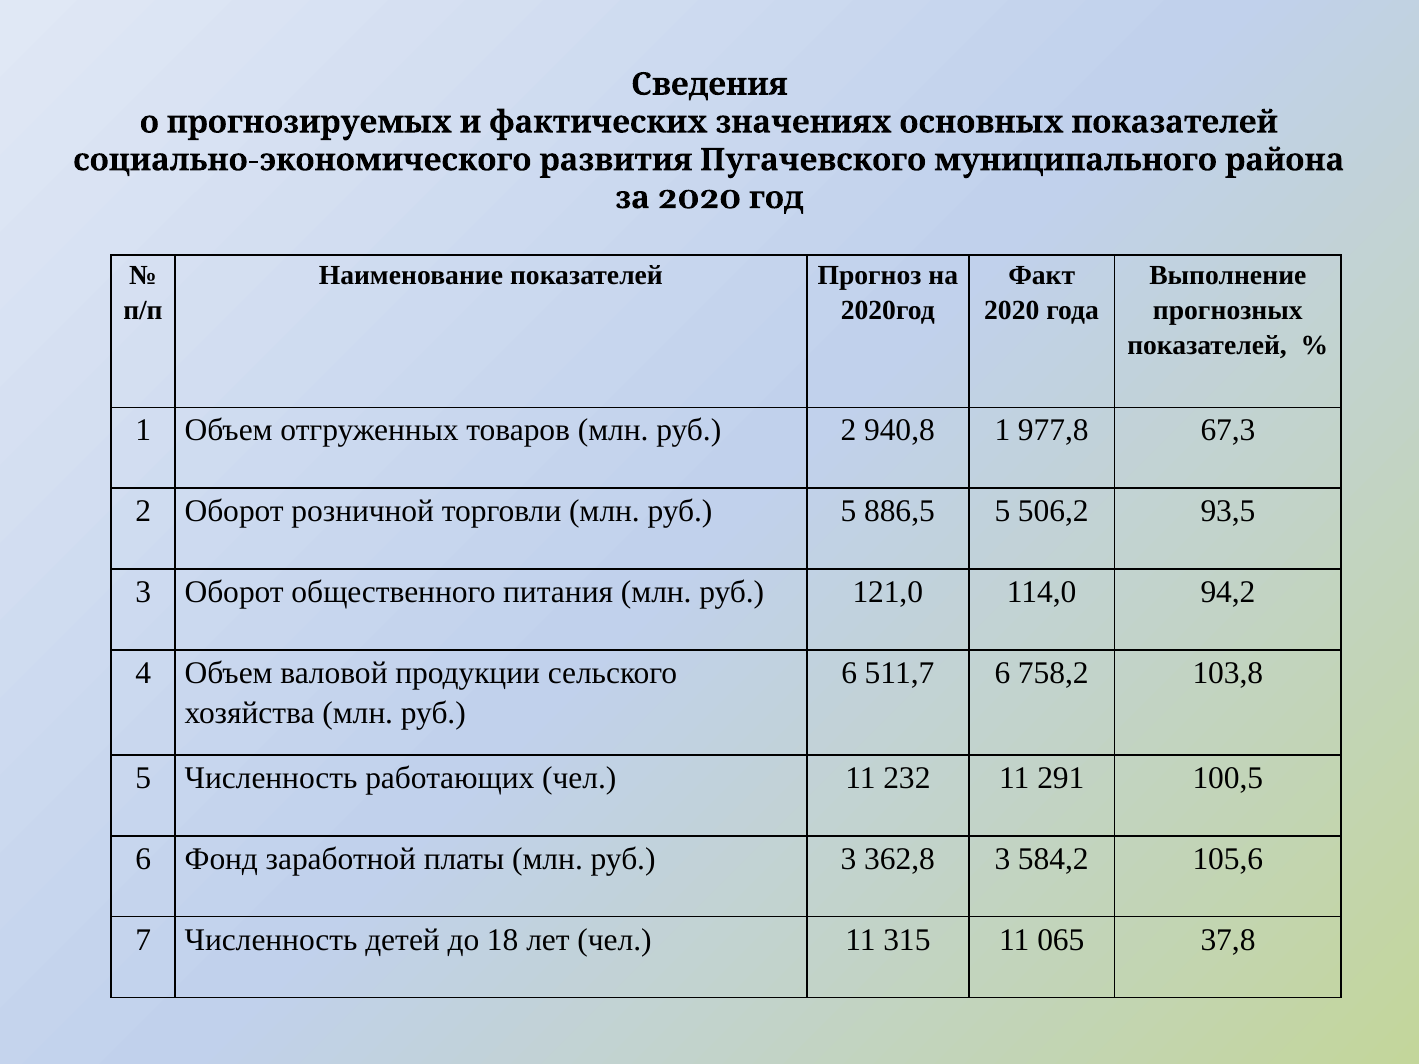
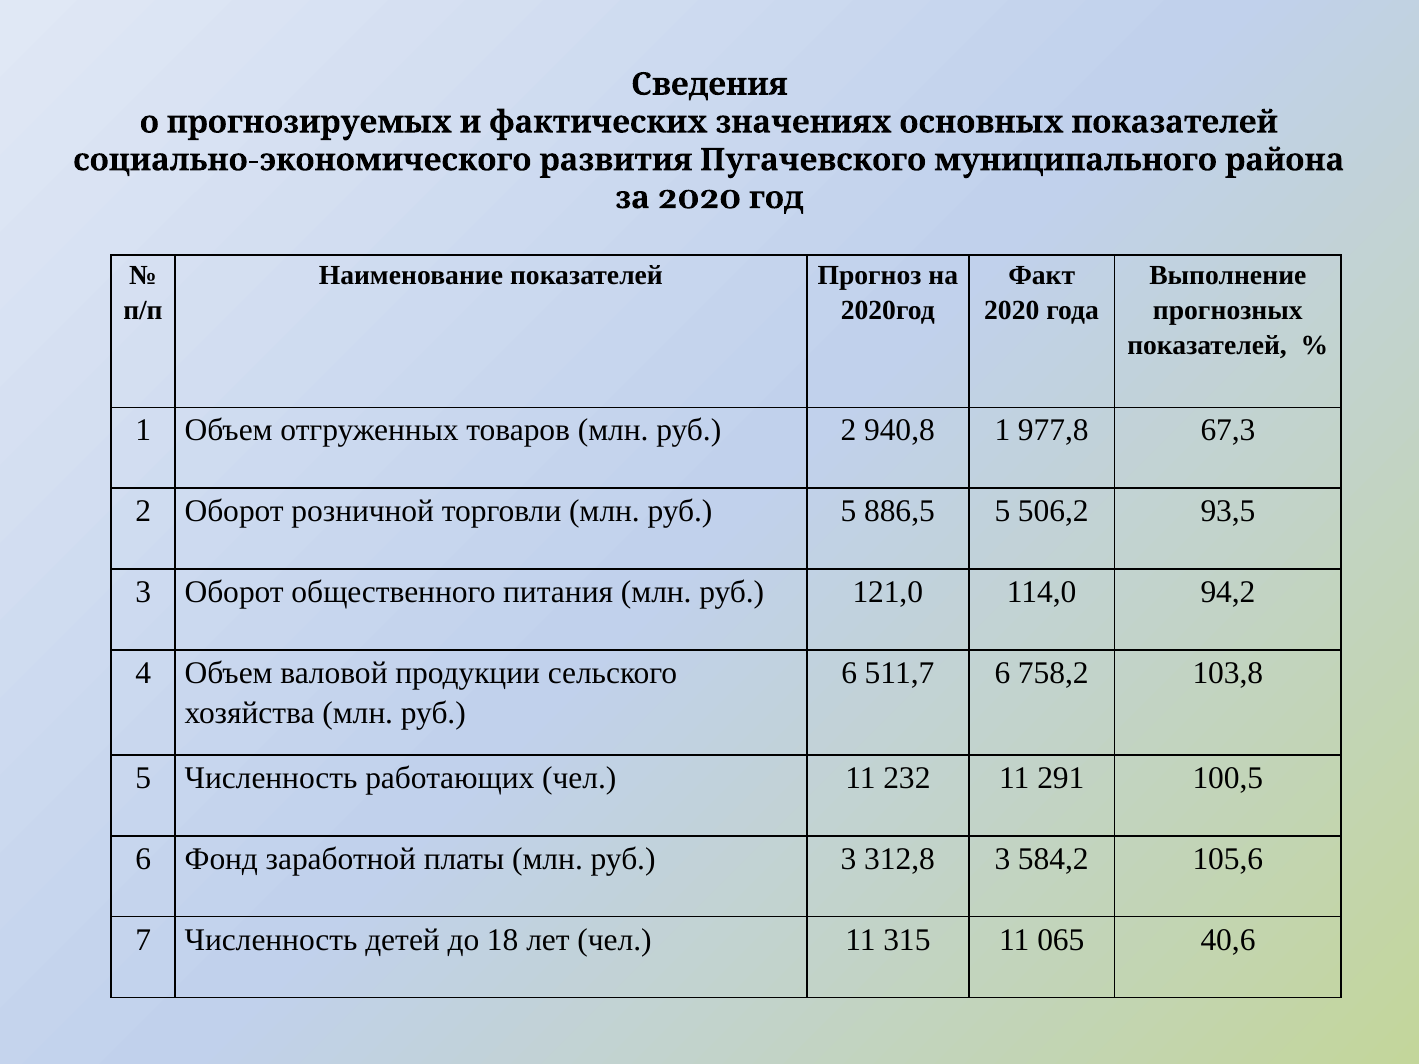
362,8: 362,8 -> 312,8
37,8: 37,8 -> 40,6
